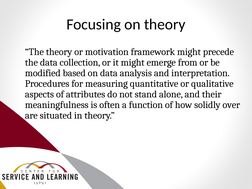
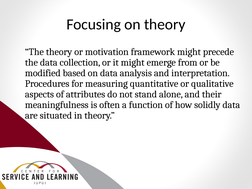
solidly over: over -> data
